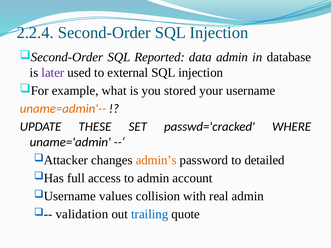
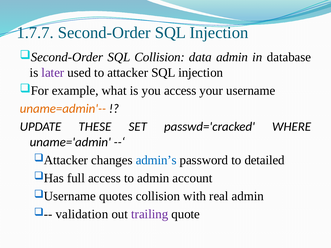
2.2.4: 2.2.4 -> 1.7.7
SQL Reported: Reported -> Collision
external: external -> attacker
you stored: stored -> access
admin’s colour: orange -> blue
values: values -> quotes
trailing colour: blue -> purple
